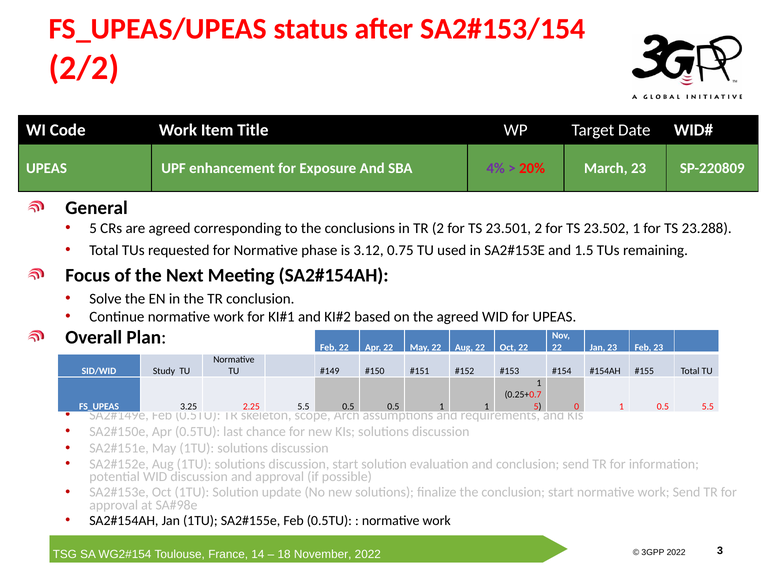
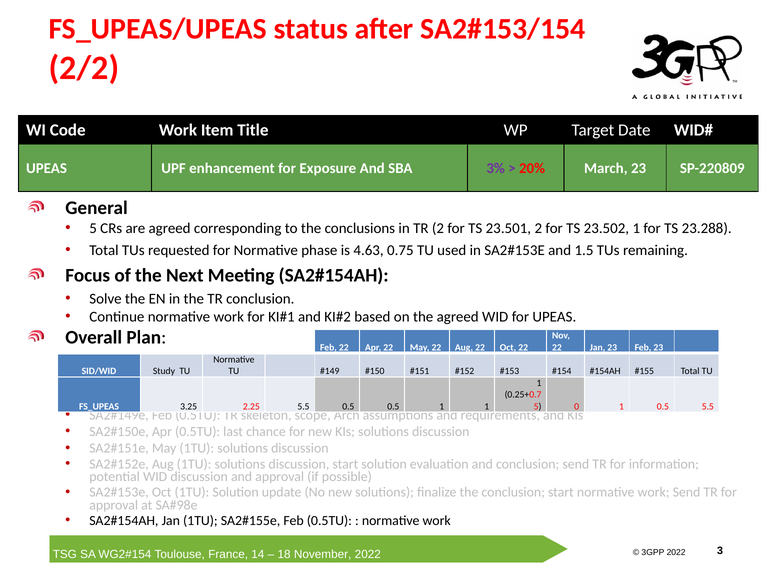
4%: 4% -> 3%
3.12: 3.12 -> 4.63
